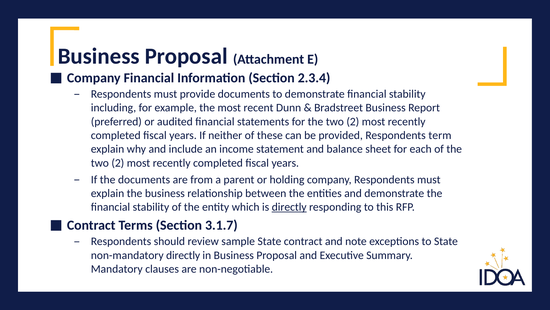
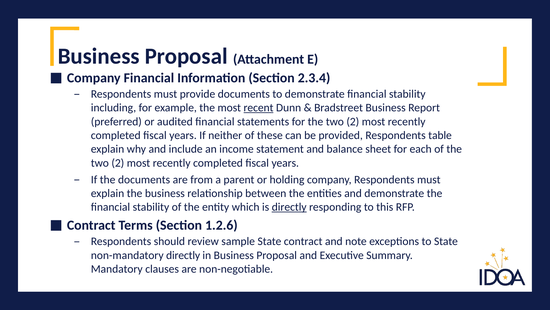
recent underline: none -> present
term: term -> table
3.1.7: 3.1.7 -> 1.2.6
